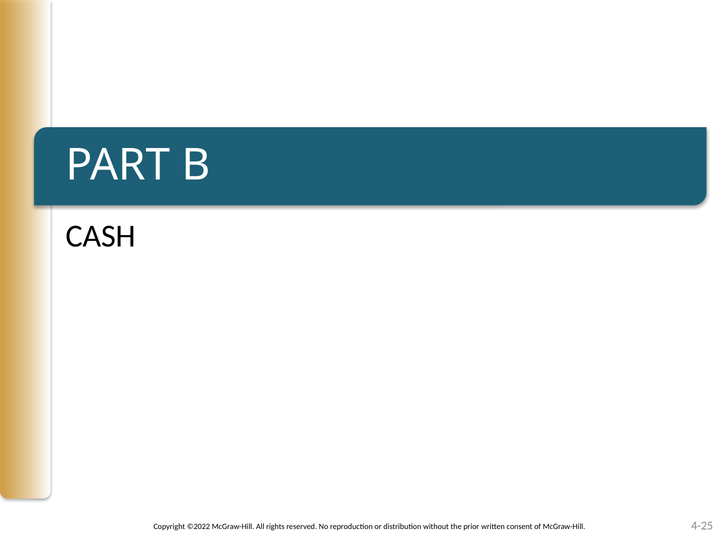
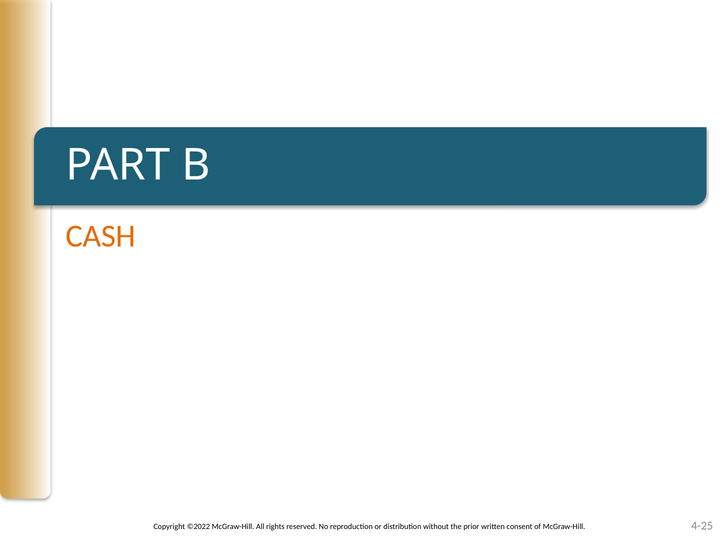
CASH colour: black -> orange
